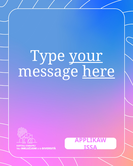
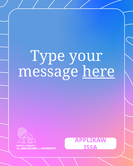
your underline: present -> none
